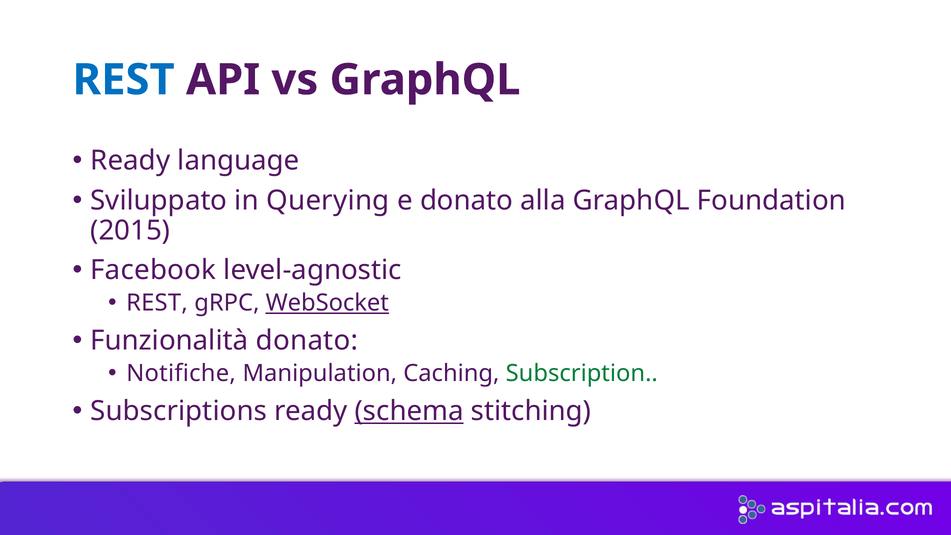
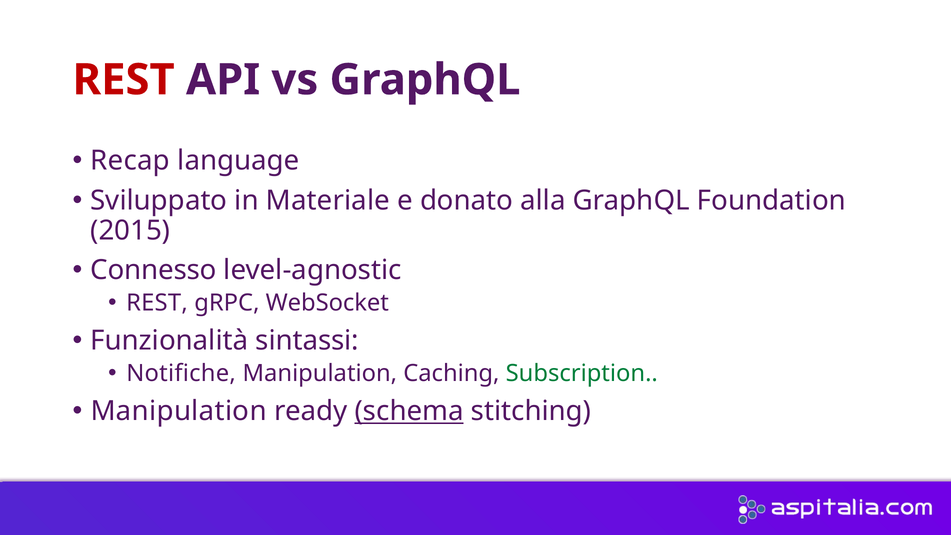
REST at (124, 80) colour: blue -> red
Ready at (130, 161): Ready -> Recap
Querying: Querying -> Materiale
Facebook: Facebook -> Connesso
WebSocket underline: present -> none
Funzionalità donato: donato -> sintassi
Subscriptions at (179, 411): Subscriptions -> Manipulation
